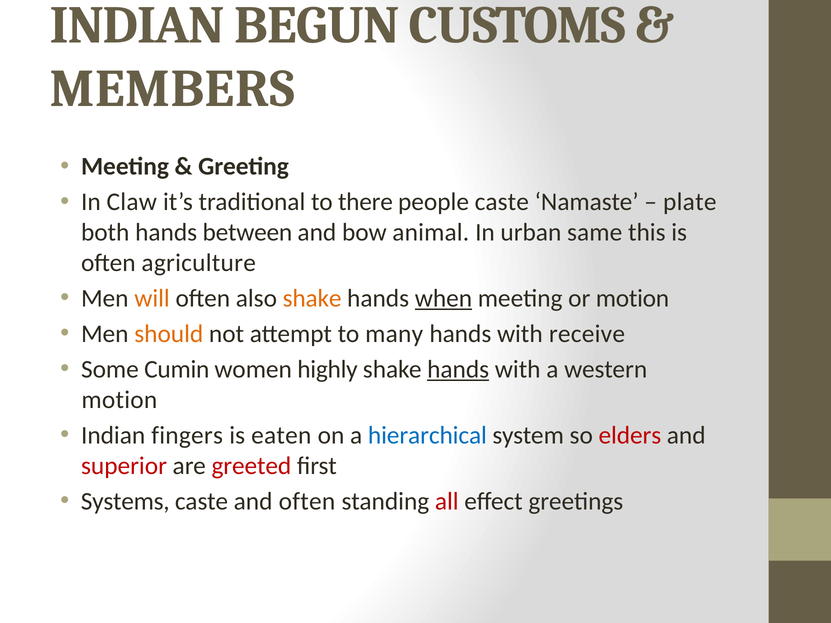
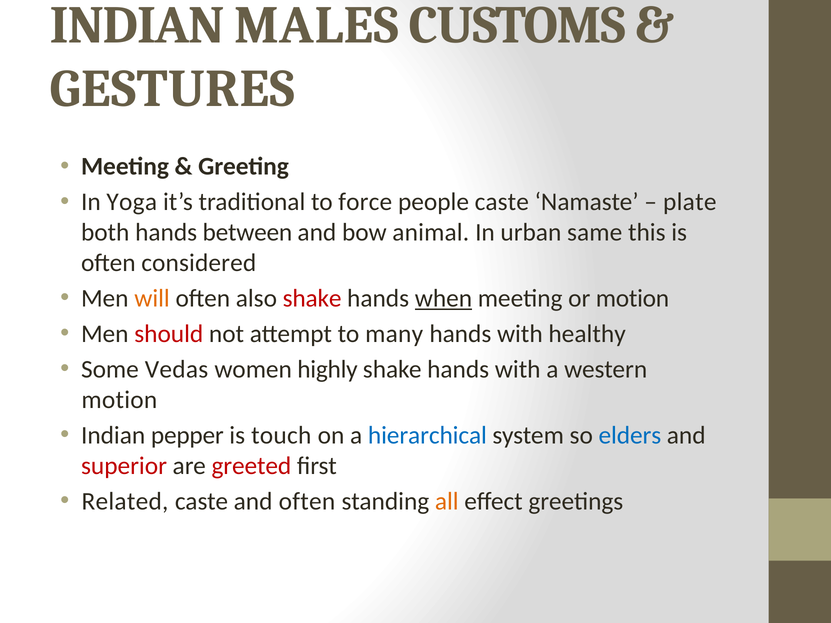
BEGUN: BEGUN -> MALES
MEMBERS: MEMBERS -> GESTURES
Claw: Claw -> Yoga
there: there -> force
agriculture: agriculture -> considered
shake at (312, 299) colour: orange -> red
should colour: orange -> red
receive: receive -> healthy
Cumin: Cumin -> Vedas
hands at (458, 370) underline: present -> none
fingers: fingers -> pepper
eaten: eaten -> touch
elders colour: red -> blue
Systems: Systems -> Related
all colour: red -> orange
